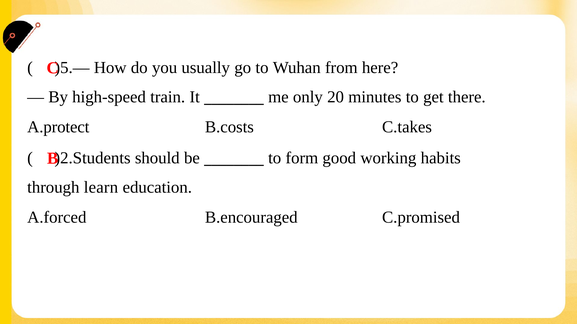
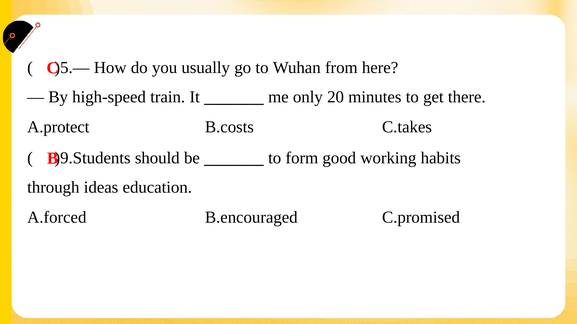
)2.Students: )2.Students -> )9.Students
learn: learn -> ideas
